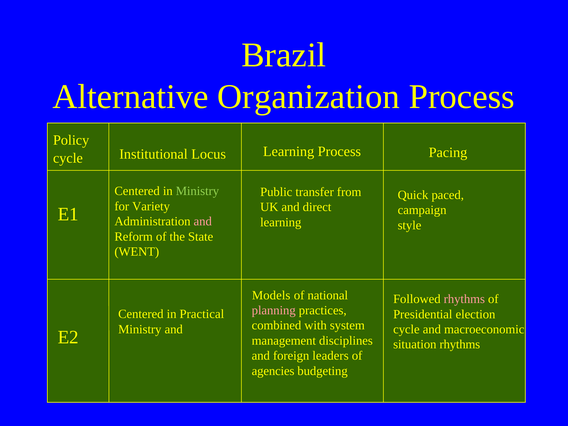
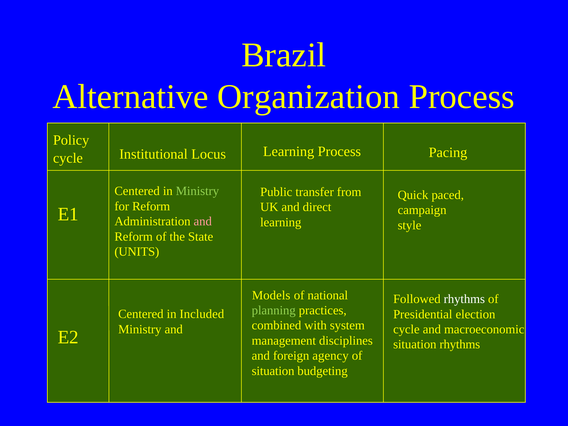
for Variety: Variety -> Reform
WENT: WENT -> UNITS
rhythms at (464, 299) colour: pink -> white
planning colour: pink -> light green
Practical: Practical -> Included
leaders: leaders -> agency
agencies at (273, 371): agencies -> situation
